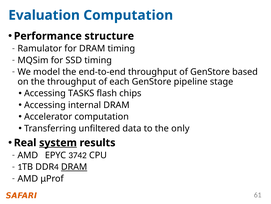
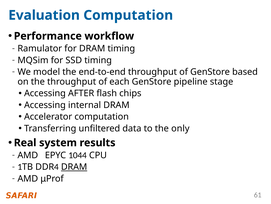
structure: structure -> workflow
TASKS: TASKS -> AFTER
system underline: present -> none
3742: 3742 -> 1044
